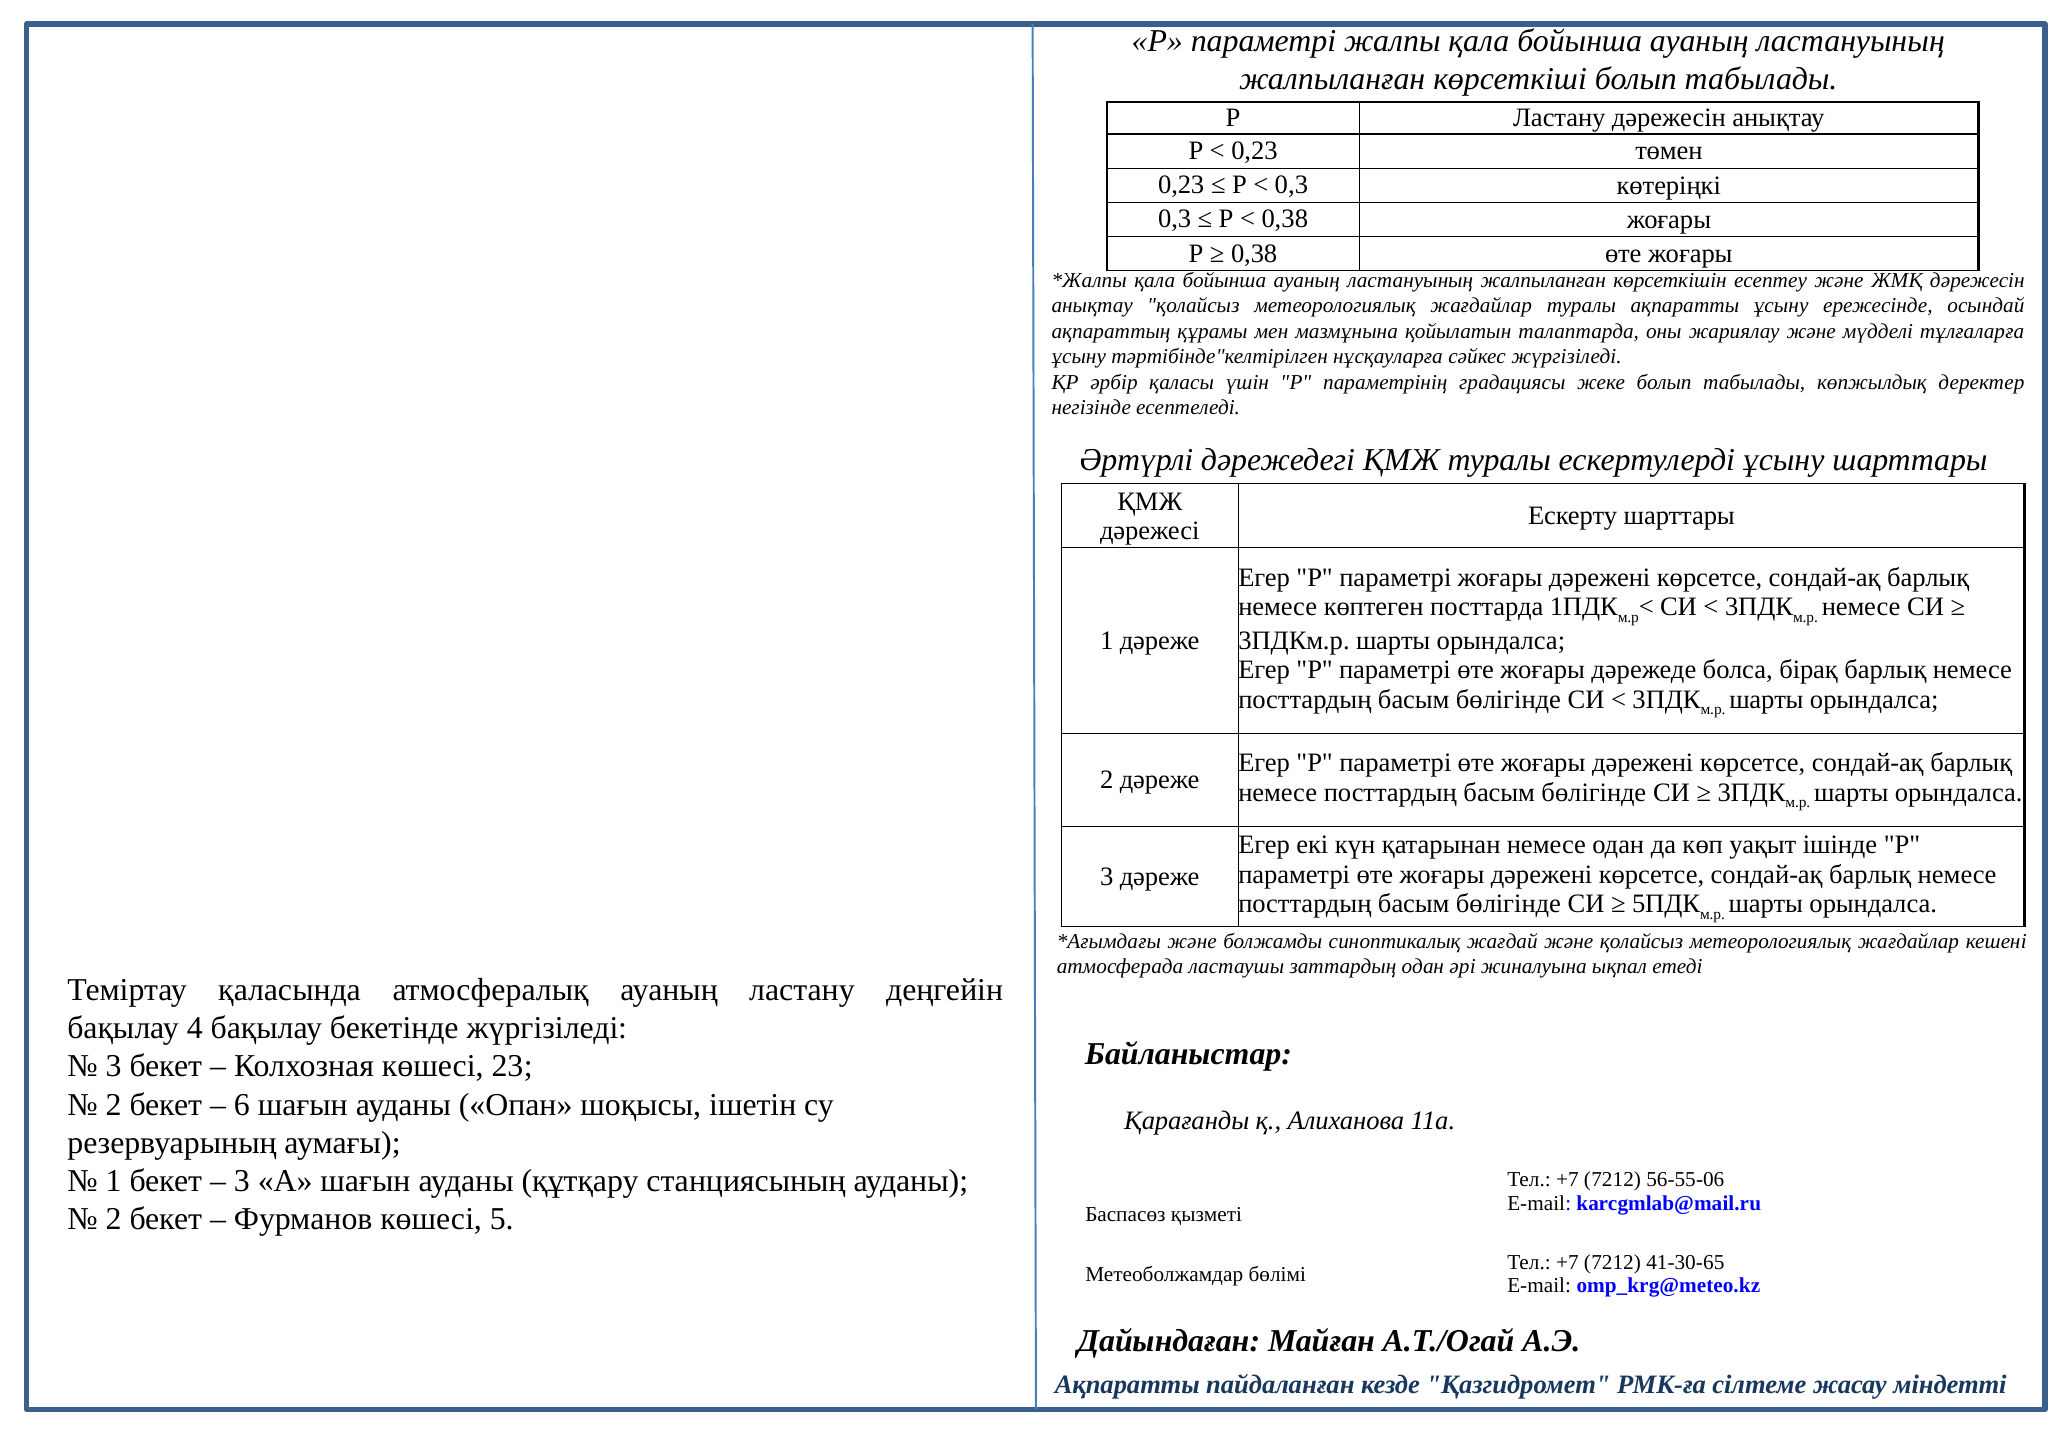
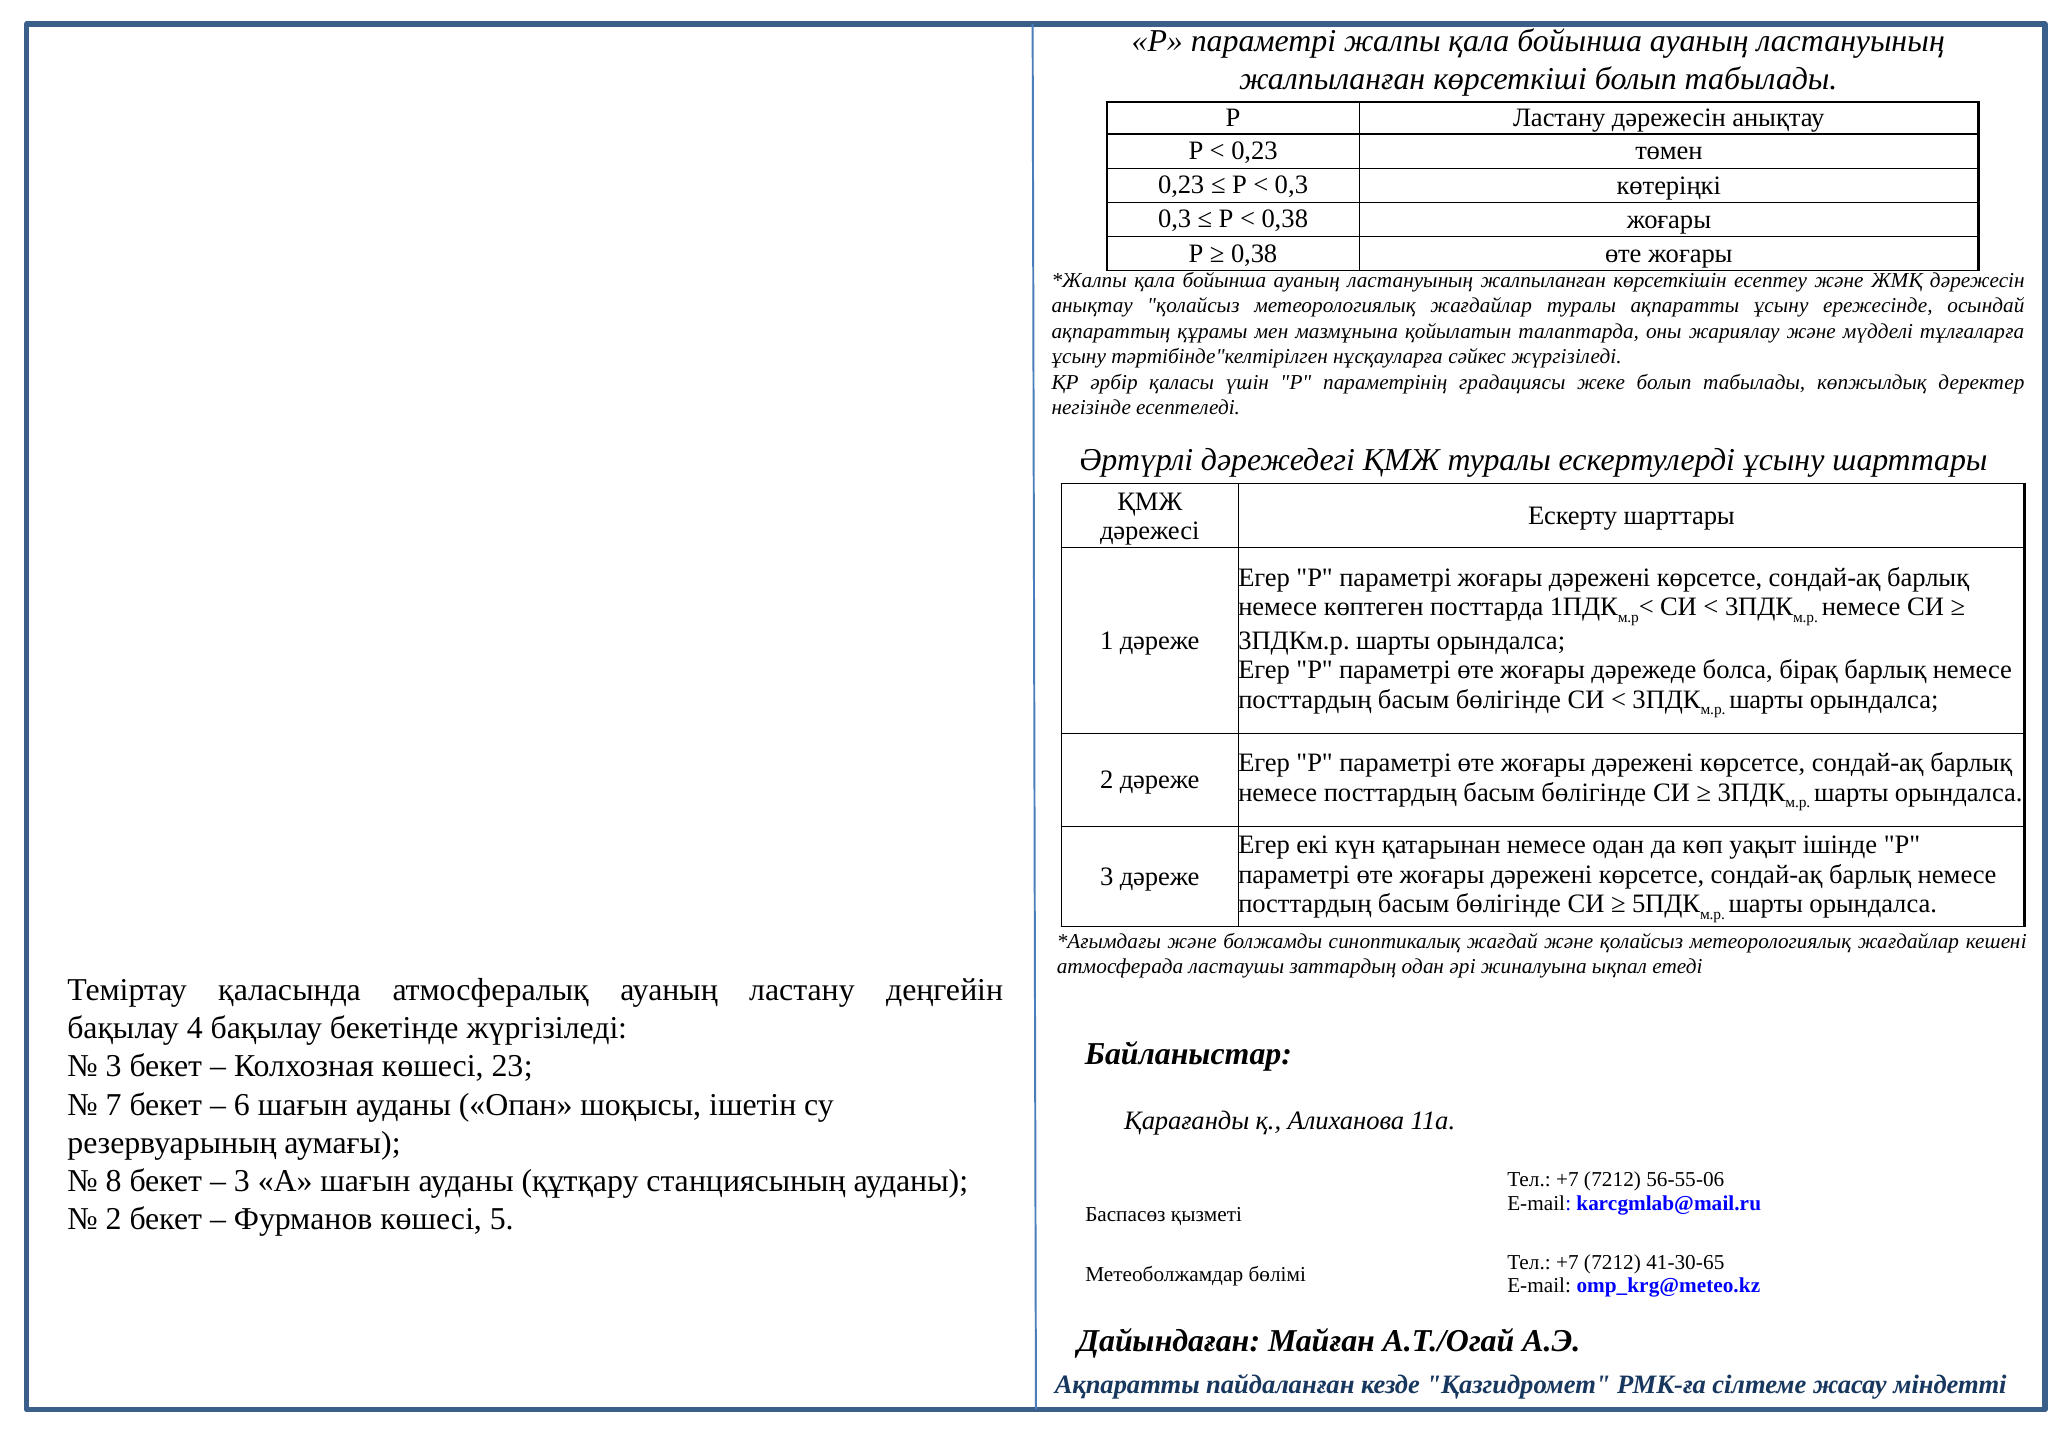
2 at (114, 1105): 2 -> 7
1 at (114, 1181): 1 -> 8
